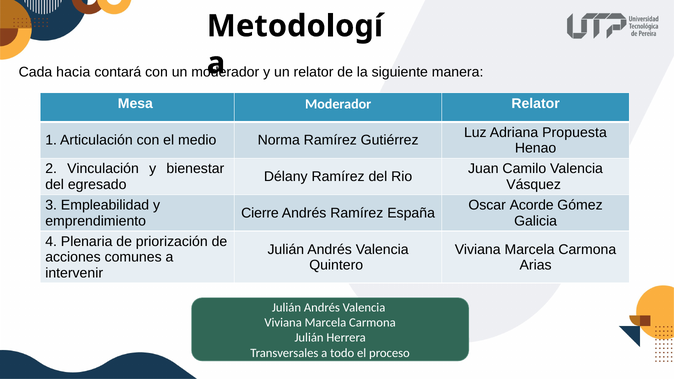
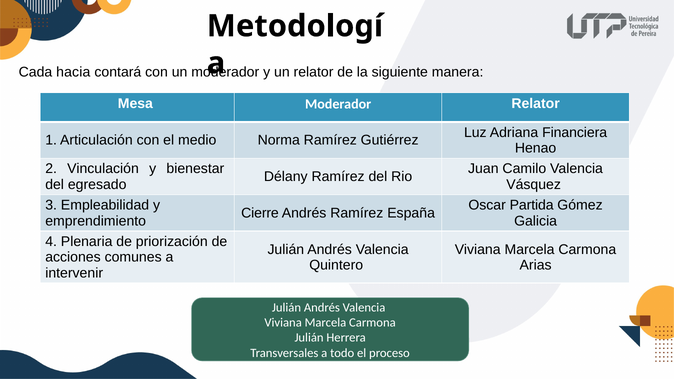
Propuesta: Propuesta -> Financiera
Acorde: Acorde -> Partida
